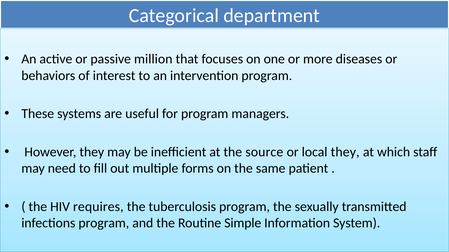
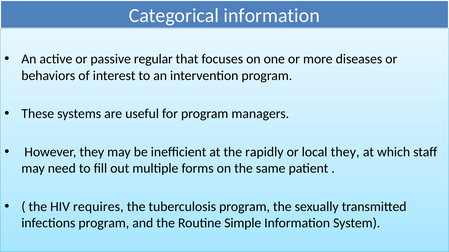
Categorical department: department -> information
million: million -> regular
source: source -> rapidly
